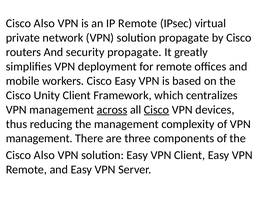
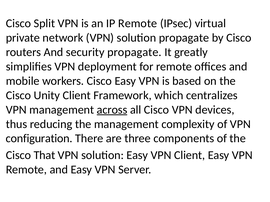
Also at (44, 23): Also -> Split
Cisco at (157, 110) underline: present -> none
management at (39, 139): management -> configuration
Also at (44, 156): Also -> That
